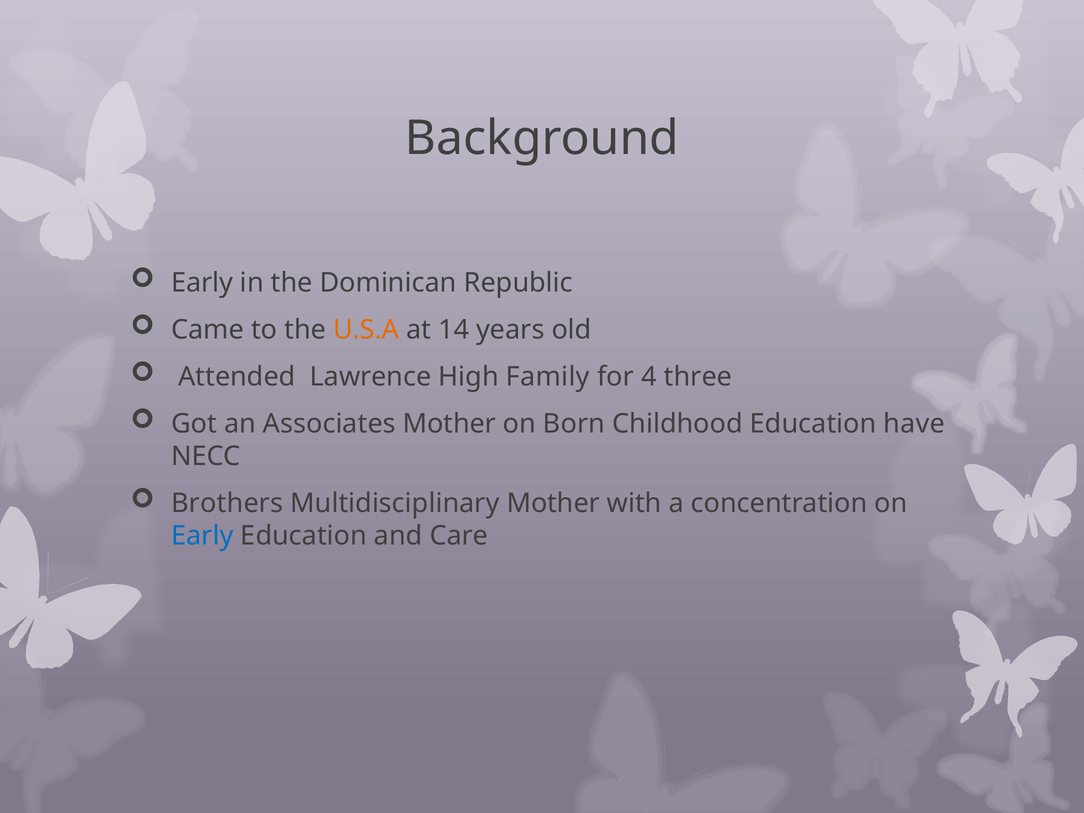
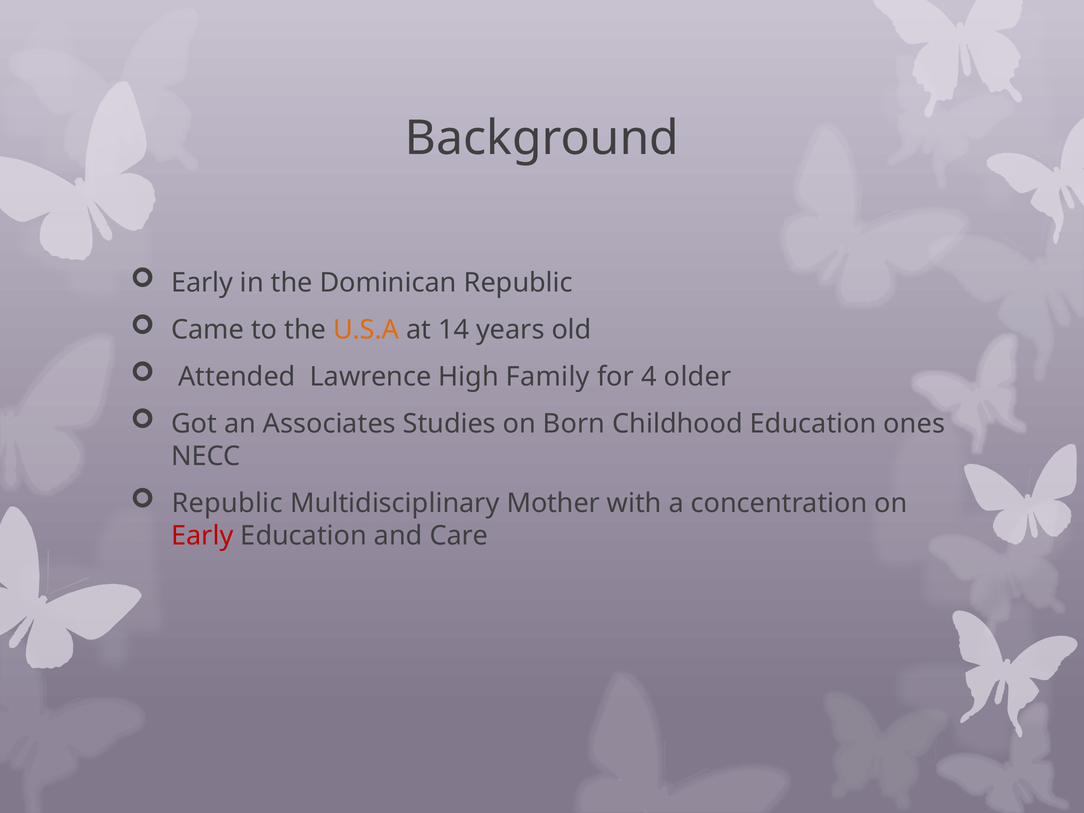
three: three -> older
Associates Mother: Mother -> Studies
have: have -> ones
Brothers at (227, 503): Brothers -> Republic
Early at (202, 536) colour: blue -> red
